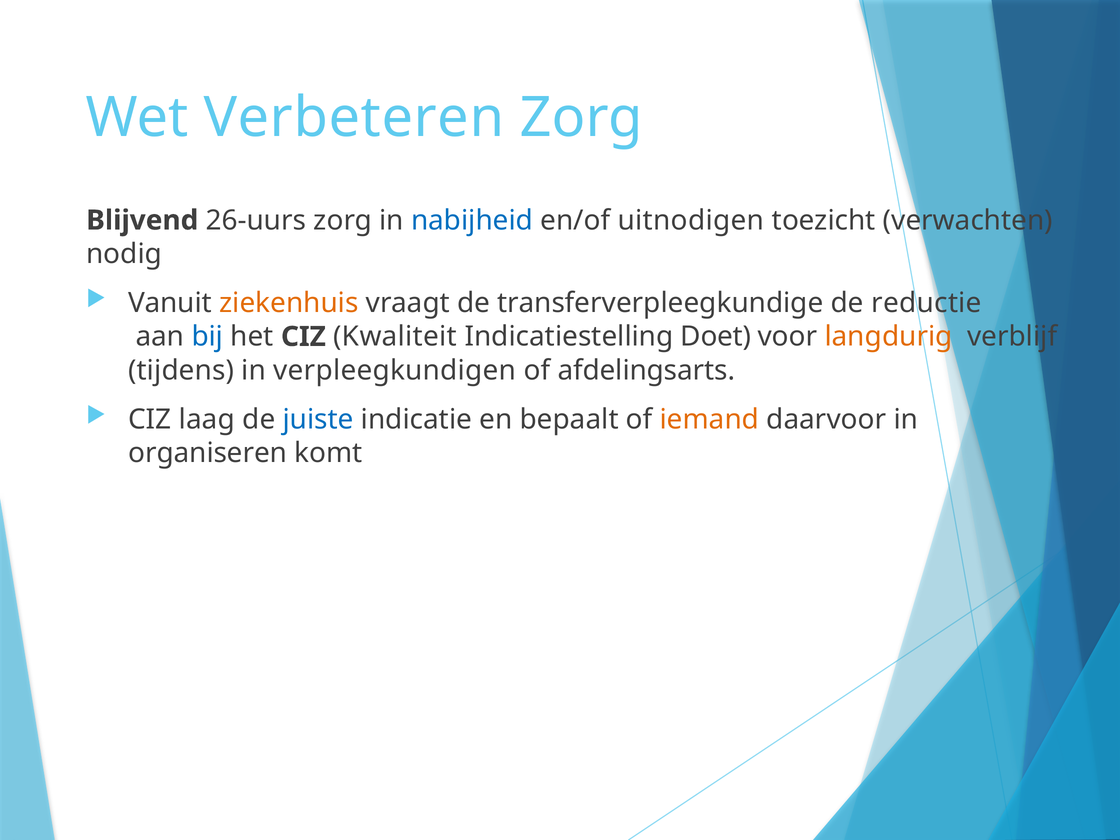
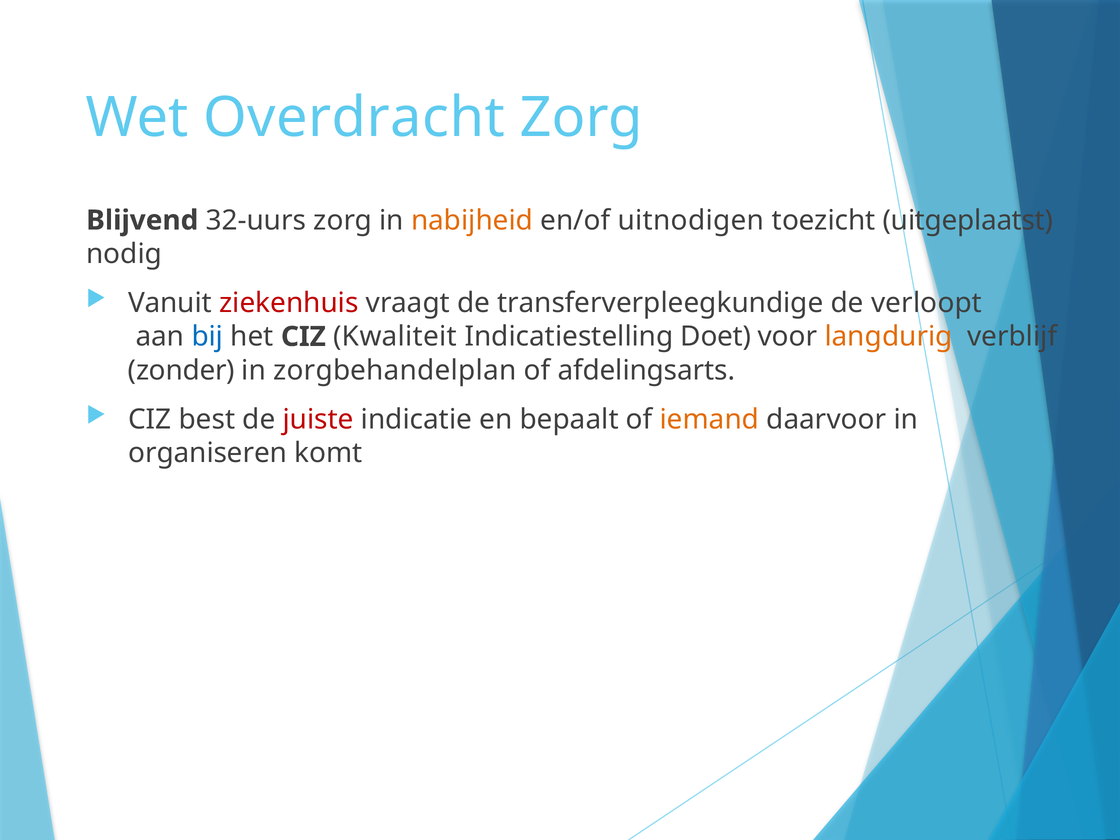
Verbeteren: Verbeteren -> Overdracht
26-uurs: 26-uurs -> 32-uurs
nabijheid colour: blue -> orange
verwachten: verwachten -> uitgeplaatst
ziekenhuis colour: orange -> red
reductie: reductie -> verloopt
tijdens: tijdens -> zonder
verpleegkundigen: verpleegkundigen -> zorgbehandelplan
laag: laag -> best
juiste colour: blue -> red
